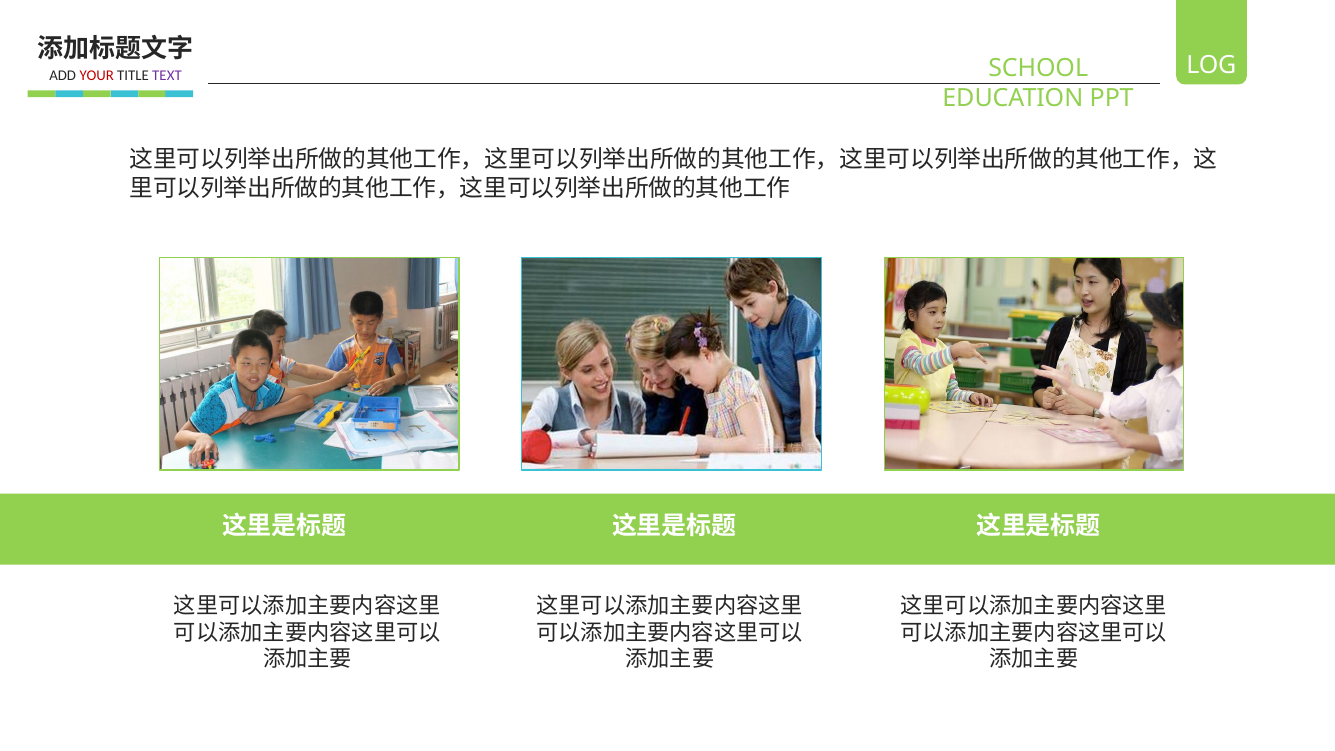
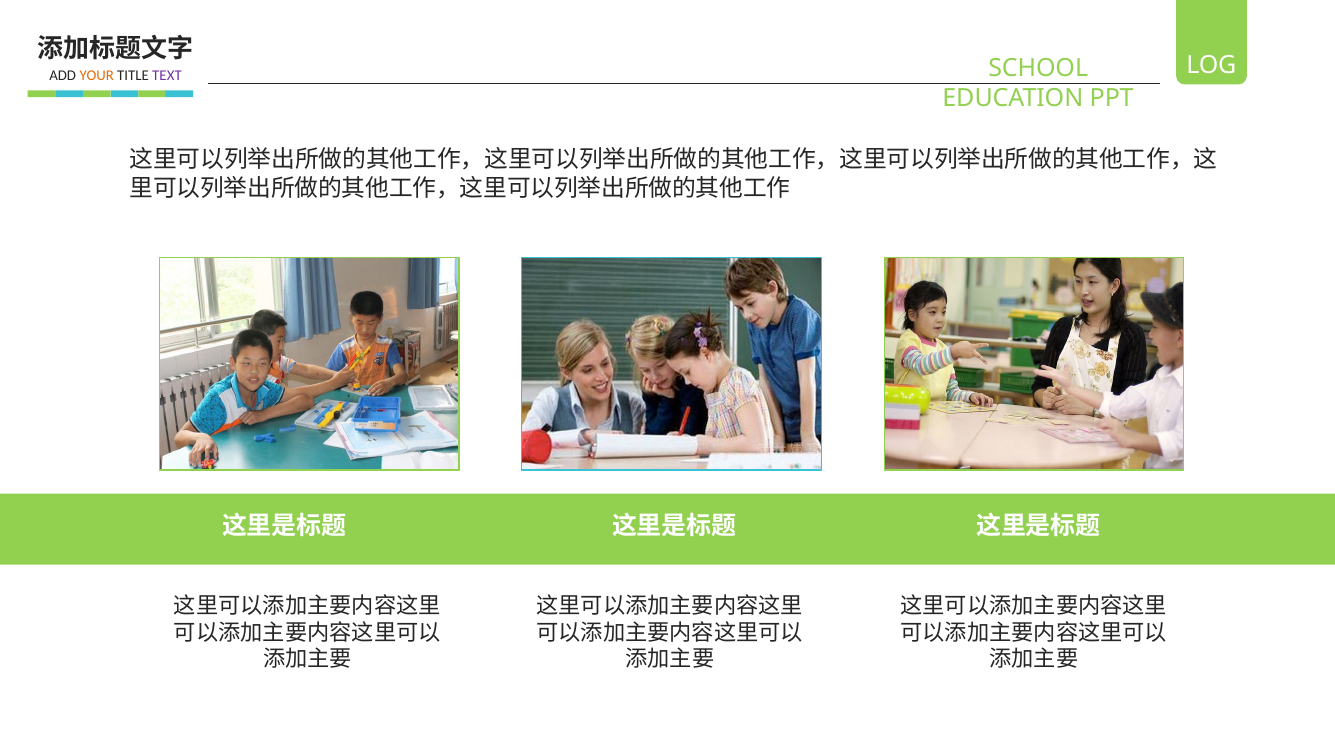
YOUR colour: red -> orange
